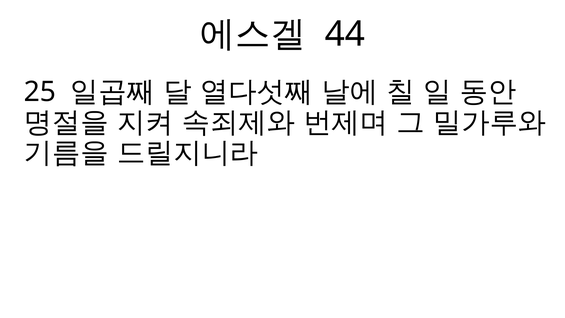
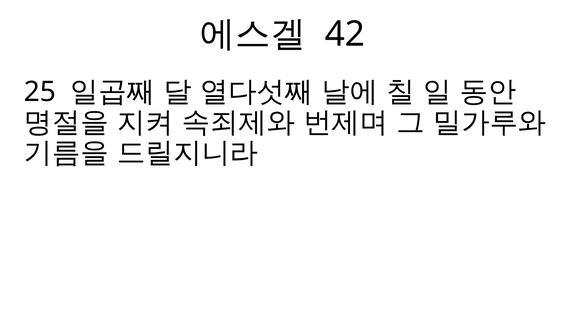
44: 44 -> 42
